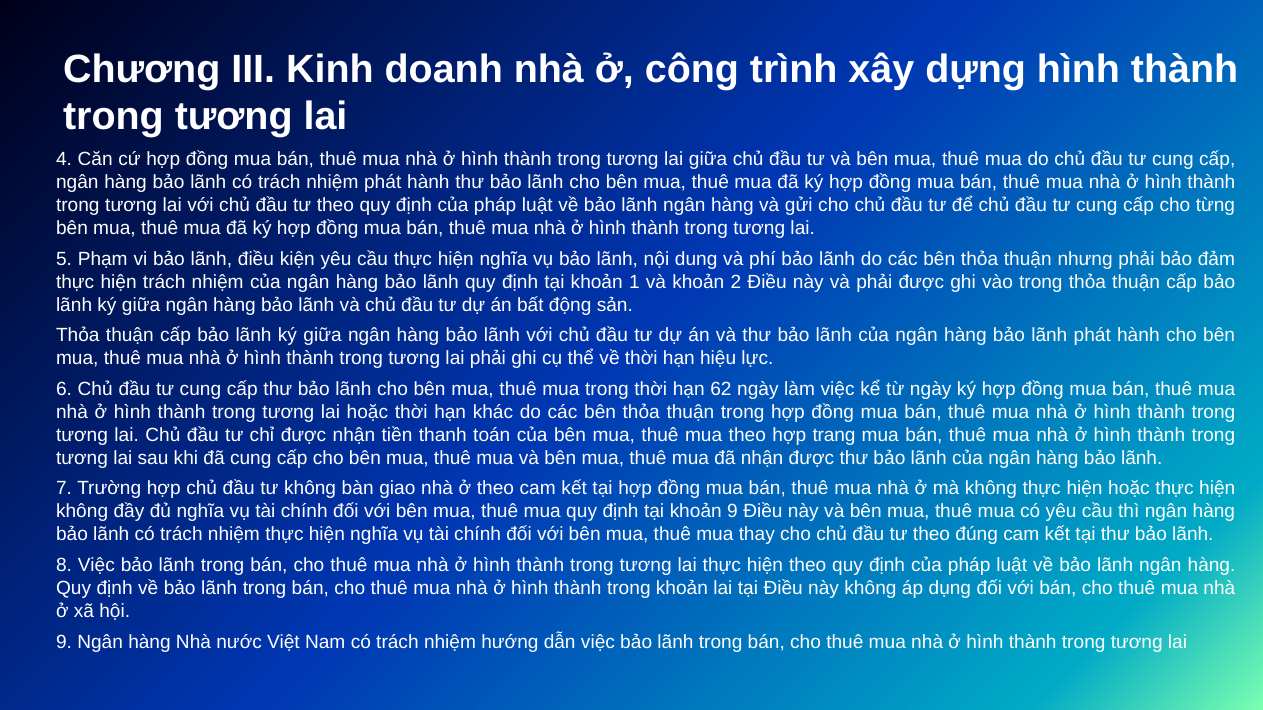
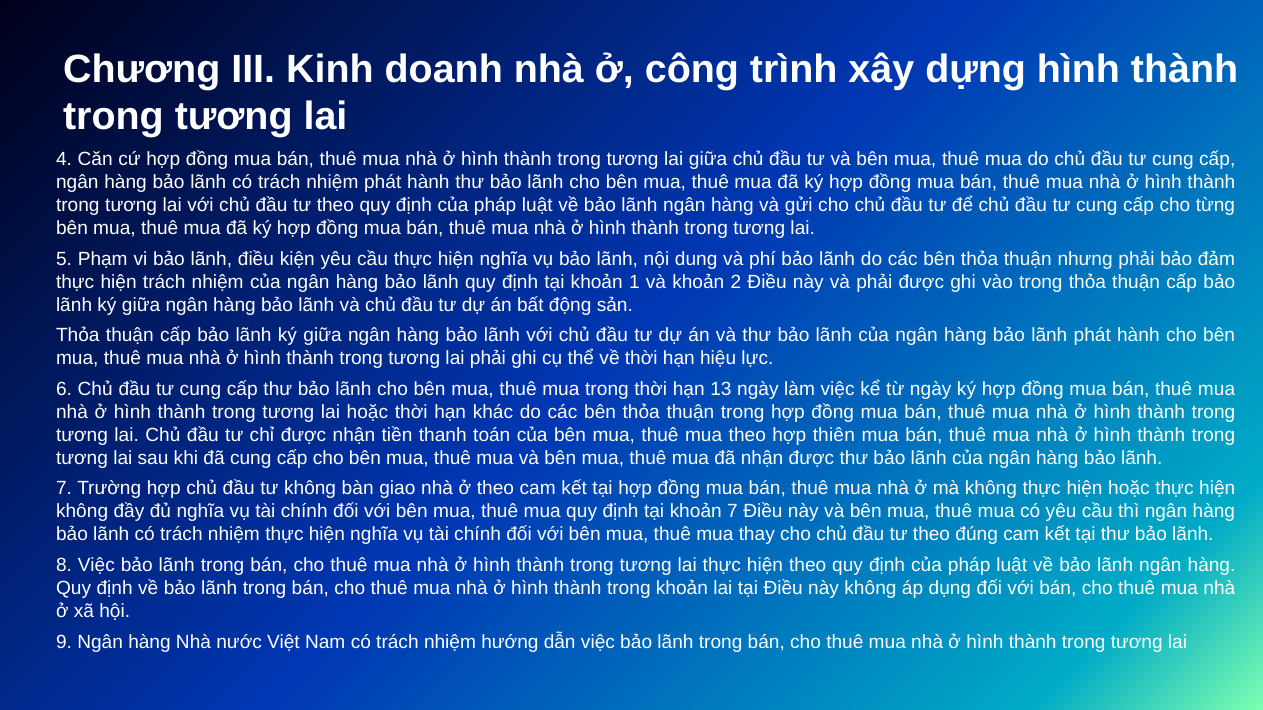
62: 62 -> 13
trang: trang -> thiên
khoản 9: 9 -> 7
